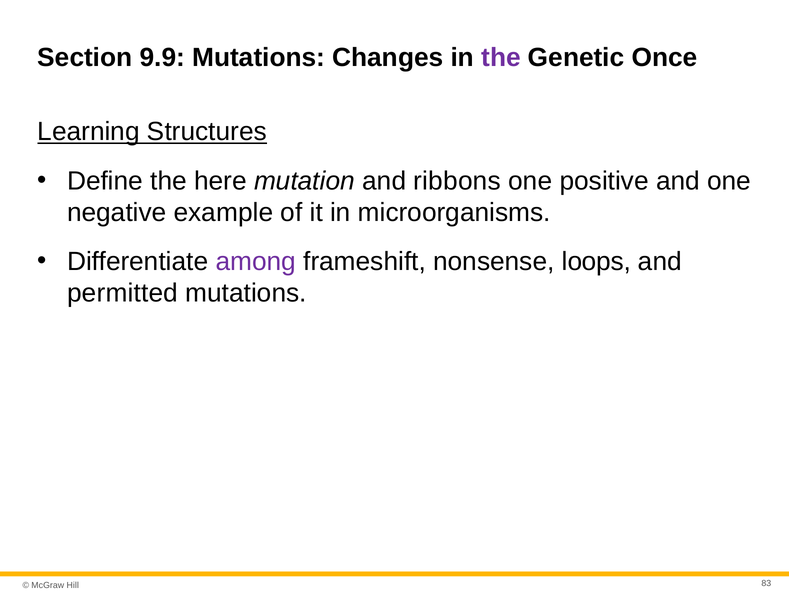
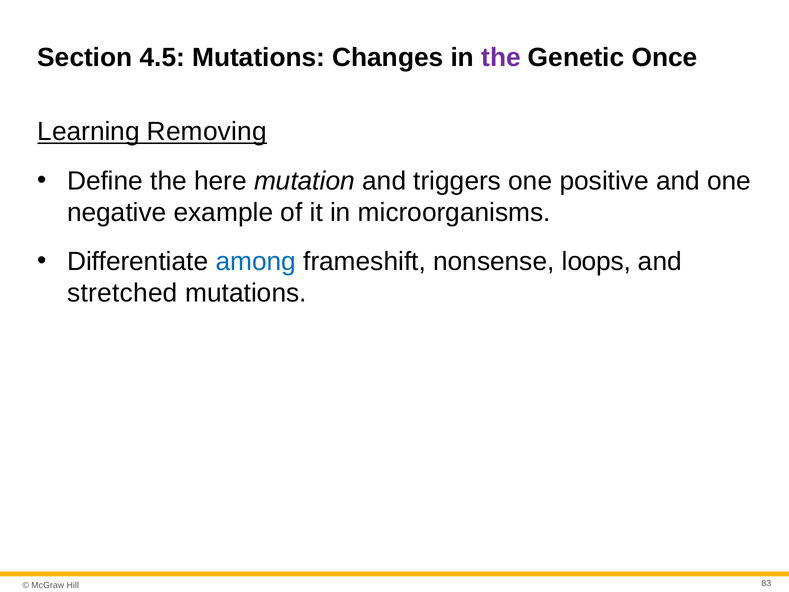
9.9: 9.9 -> 4.5
Structures: Structures -> Removing
ribbons: ribbons -> triggers
among colour: purple -> blue
permitted: permitted -> stretched
